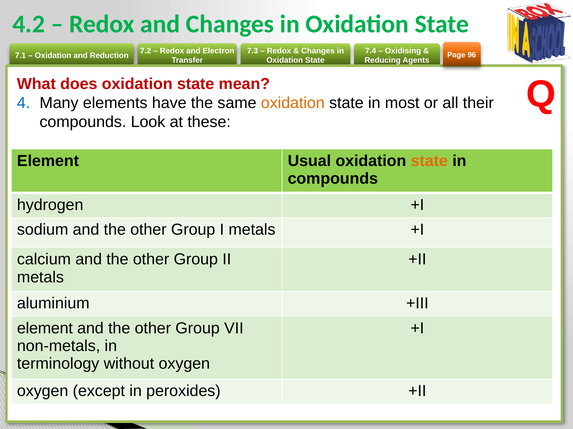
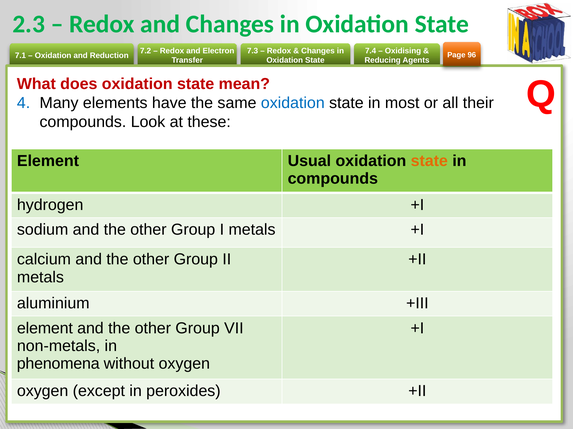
4.2: 4.2 -> 2.3
oxidation at (293, 103) colour: orange -> blue
terminology: terminology -> phenomena
